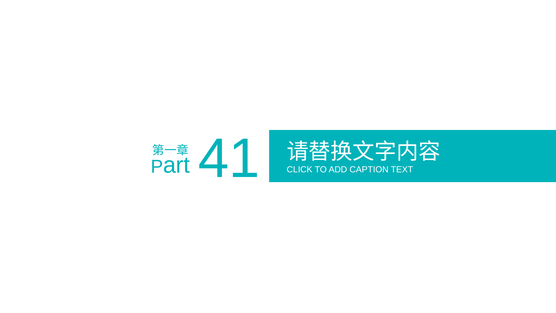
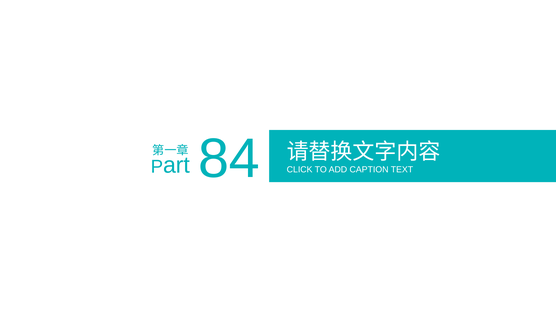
41: 41 -> 84
